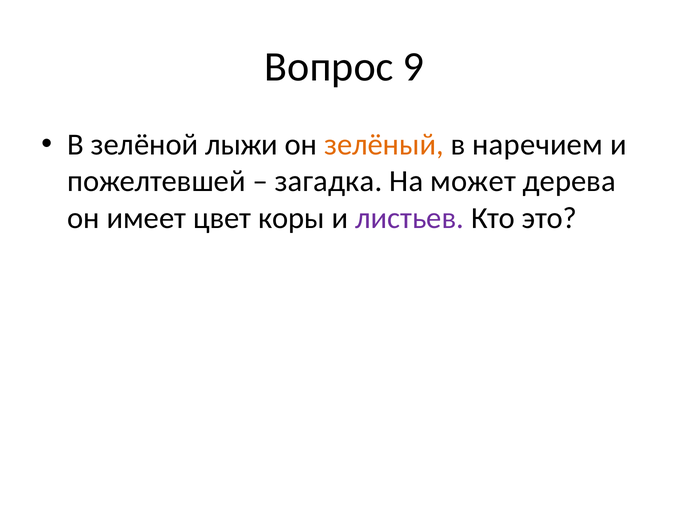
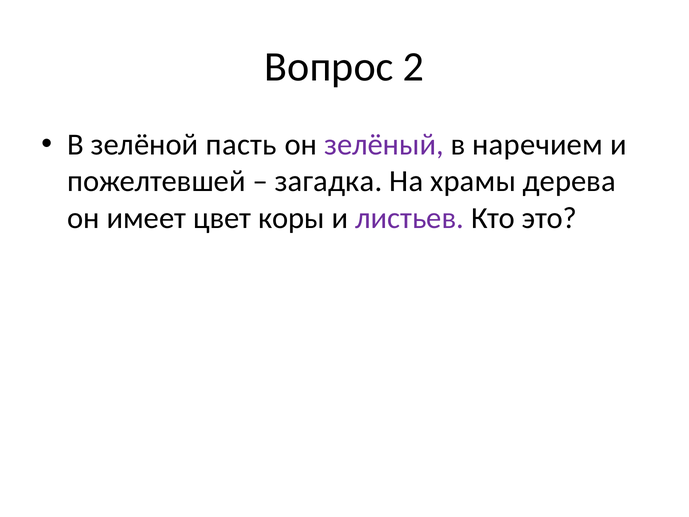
9: 9 -> 2
лыжи: лыжи -> пасть
зелёный colour: orange -> purple
может: может -> храмы
